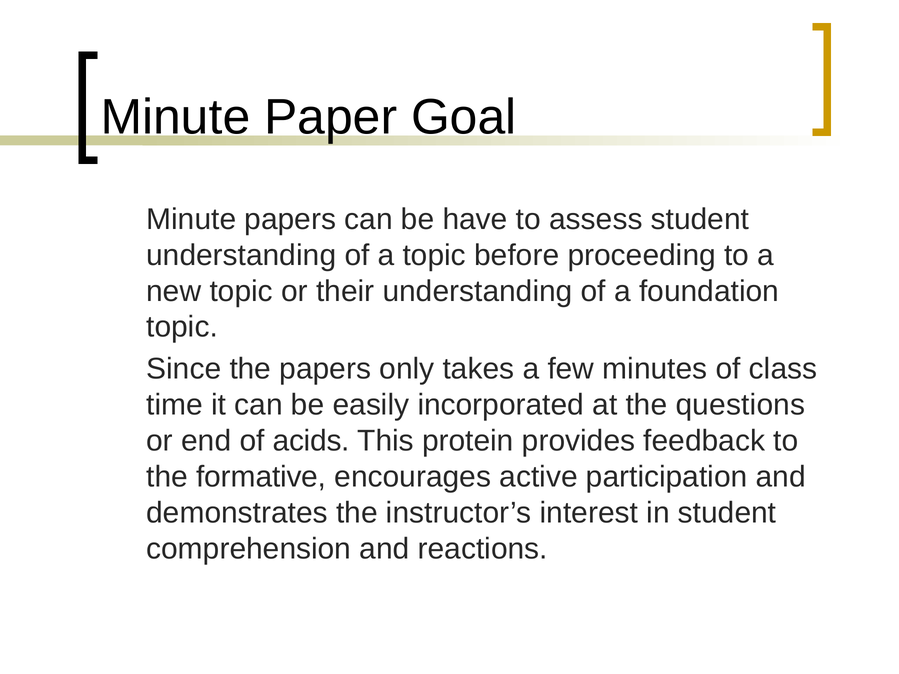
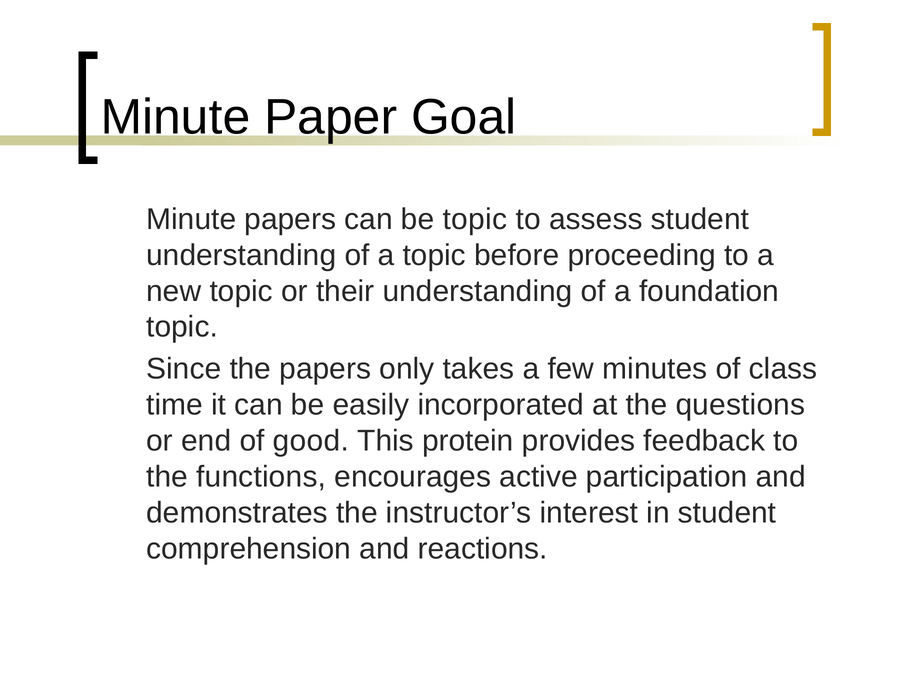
be have: have -> topic
acids: acids -> good
formative: formative -> functions
